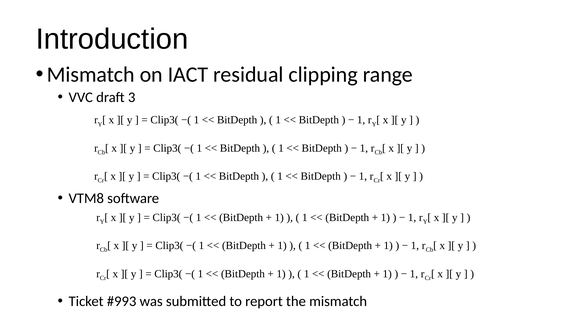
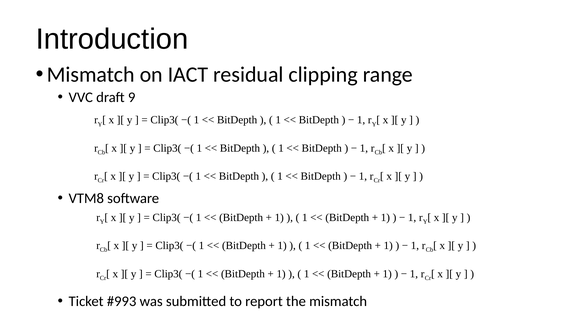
3: 3 -> 9
